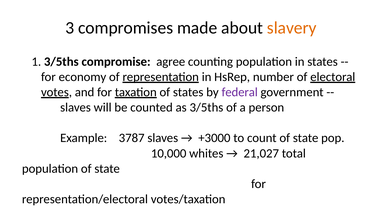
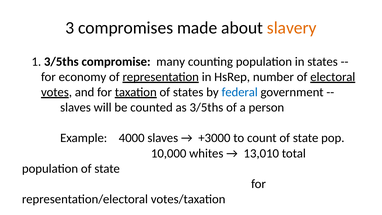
agree: agree -> many
federal colour: purple -> blue
3787: 3787 -> 4000
21,027: 21,027 -> 13,010
